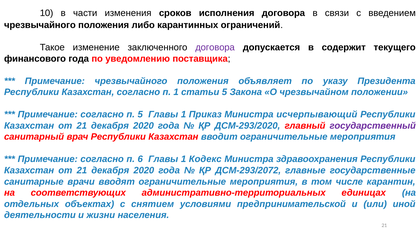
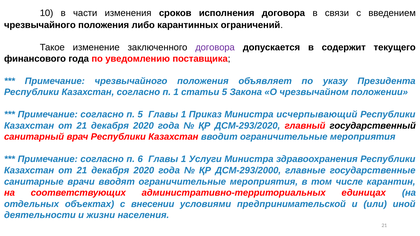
государственный colour: purple -> black
Кодекс: Кодекс -> Услуги
ДСМ-293/2072: ДСМ-293/2072 -> ДСМ-293/2000
снятием: снятием -> внесении
